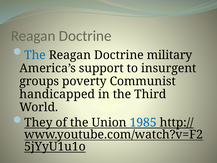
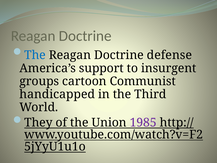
military: military -> defense
poverty: poverty -> cartoon
1985 colour: blue -> purple
